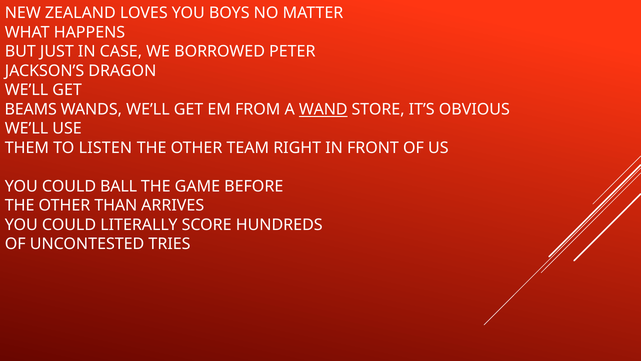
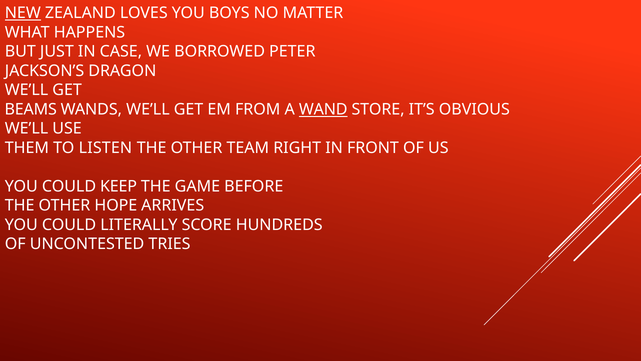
NEW underline: none -> present
BALL: BALL -> KEEP
THAN: THAN -> HOPE
